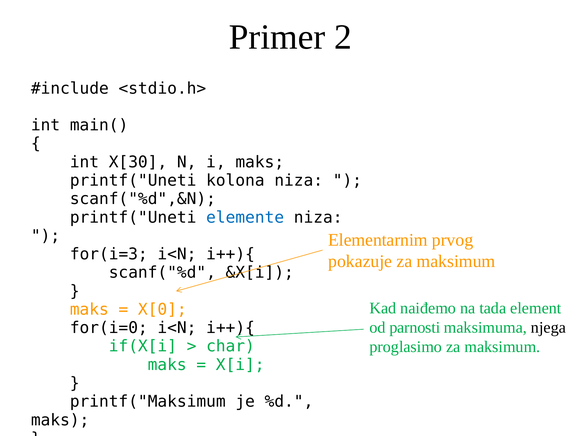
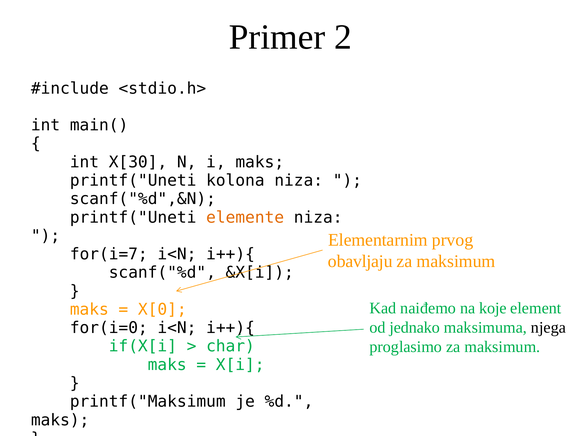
elemente colour: blue -> orange
for(i=3: for(i=3 -> for(i=7
pokazuje: pokazuje -> obavljaju
tada: tada -> koje
parnosti: parnosti -> jednako
